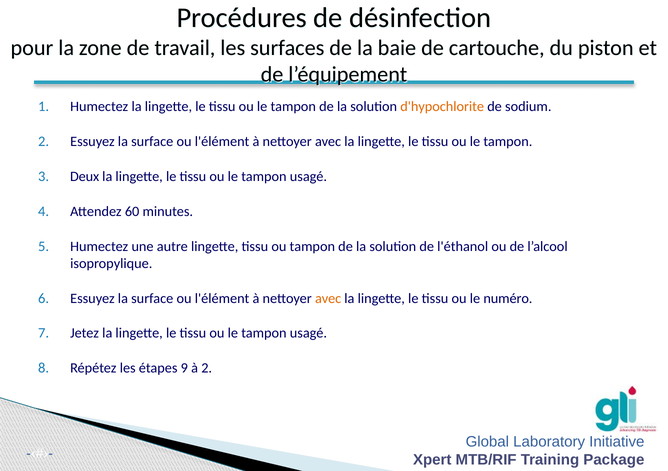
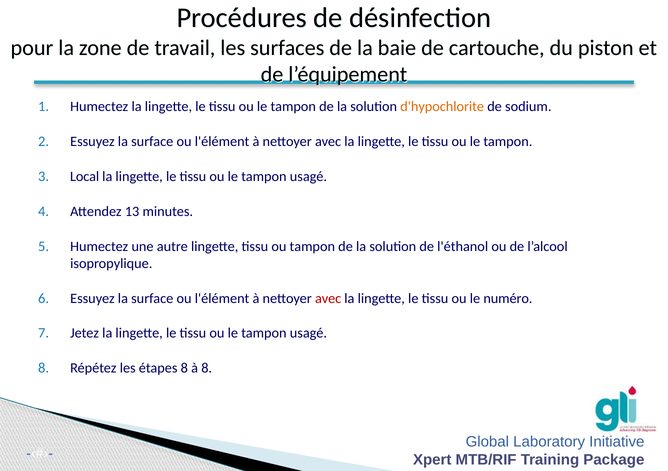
Deux: Deux -> Local
60: 60 -> 13
avec at (328, 299) colour: orange -> red
étapes 9: 9 -> 8
à 2: 2 -> 8
